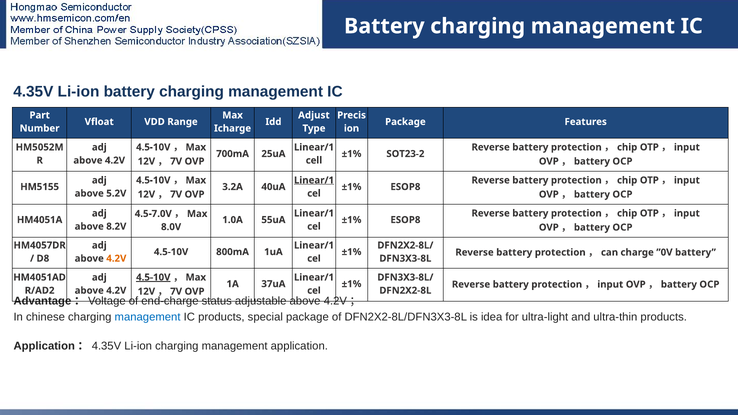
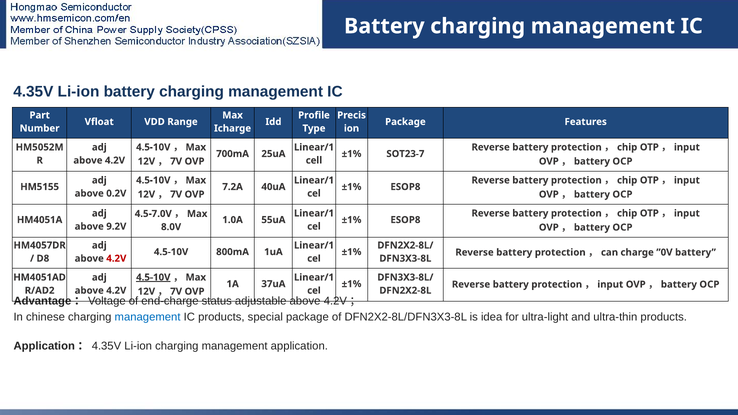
Adjust: Adjust -> Profile
SOT23-2: SOT23-2 -> SOT23-7
Linear/1 at (314, 180) underline: present -> none
3.2A: 3.2A -> 7.2A
5.2V: 5.2V -> 0.2V
8.2V: 8.2V -> 9.2V
4.2V at (116, 259) colour: orange -> red
